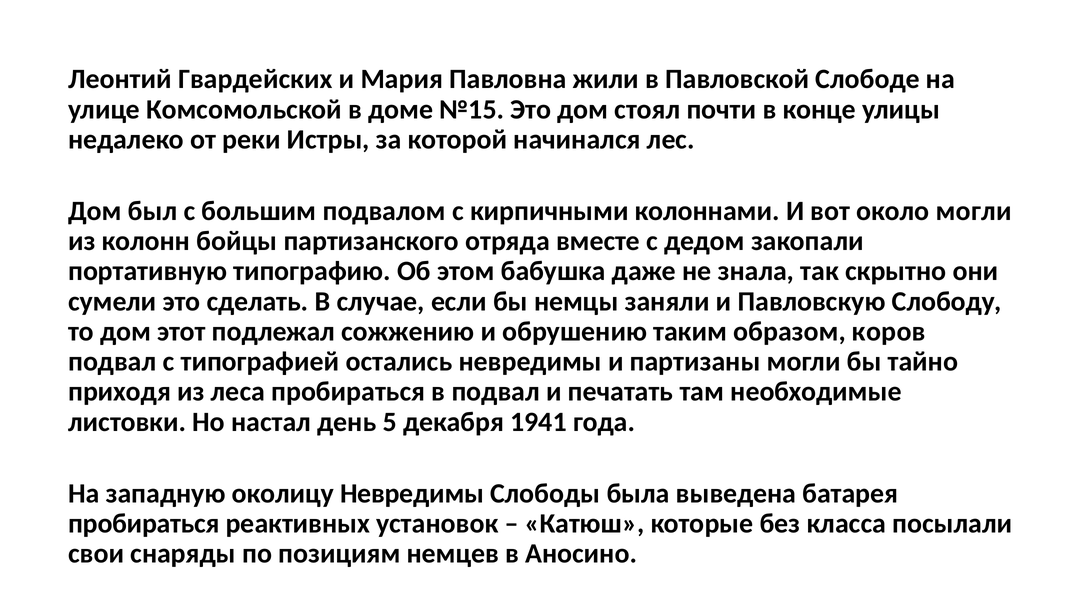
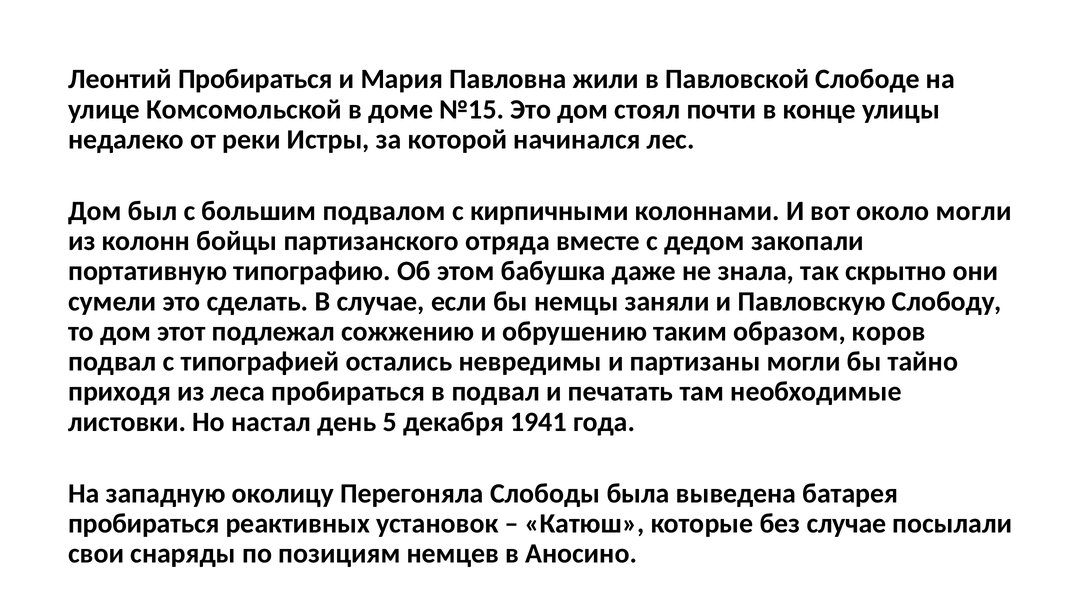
Леонтий Гвардейских: Гвардейских -> Пробираться
околицу Невредимы: Невредимы -> Перегоняла
без класса: класса -> случае
